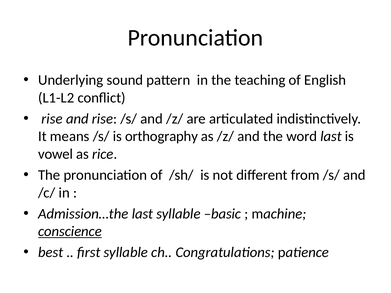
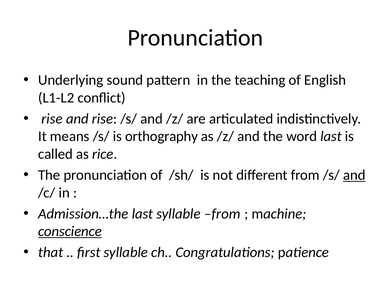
vowel: vowel -> called
and at (354, 175) underline: none -> present
syllable basic: basic -> from
best: best -> that
